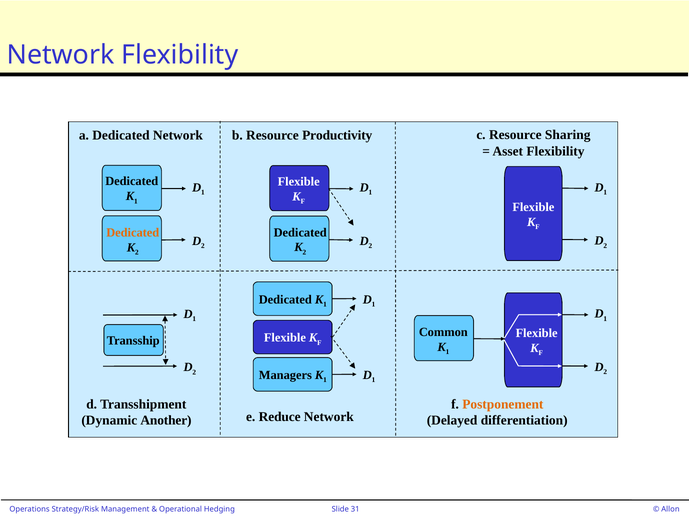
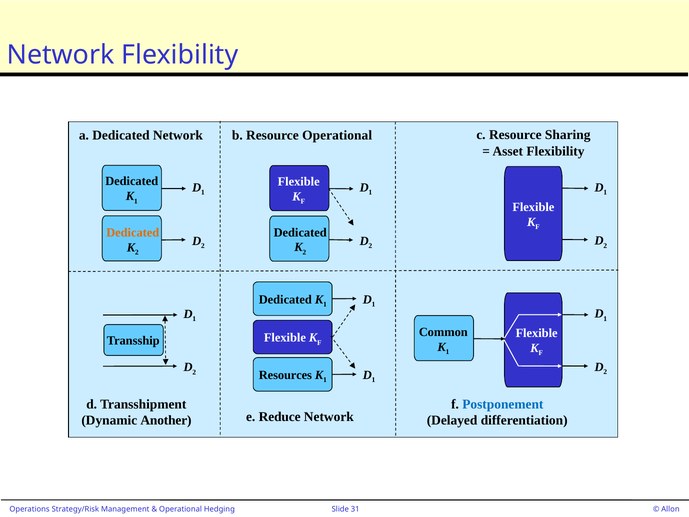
Resource Productivity: Productivity -> Operational
Managers: Managers -> Resources
Postponement colour: orange -> blue
